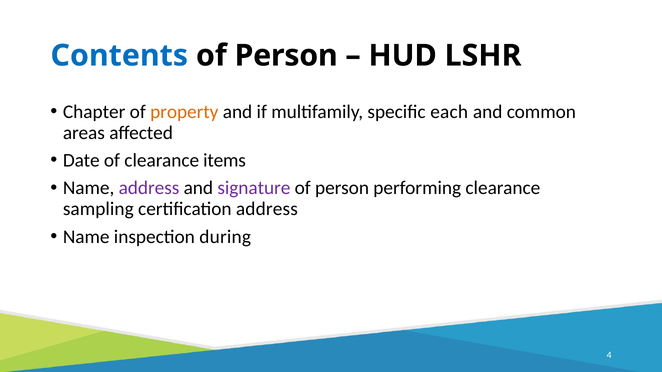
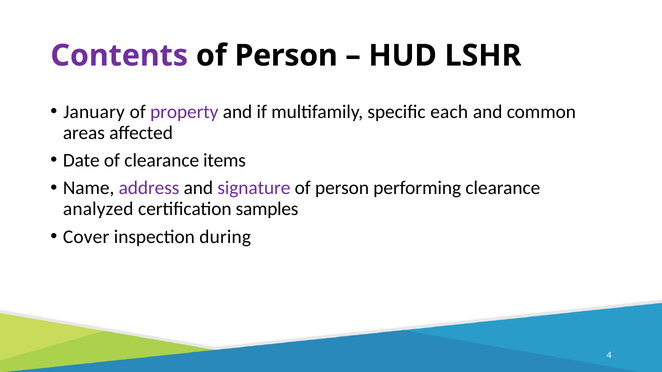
Contents colour: blue -> purple
Chapter: Chapter -> January
property colour: orange -> purple
sampling: sampling -> analyzed
certification address: address -> samples
Name at (86, 237): Name -> Cover
